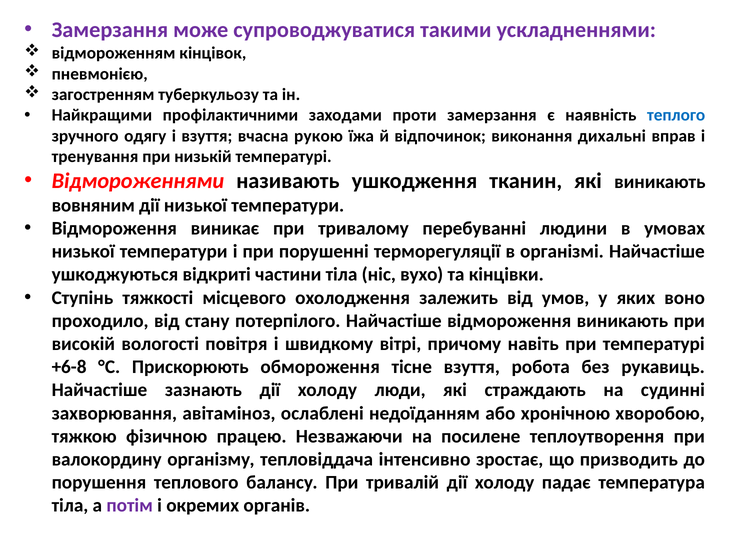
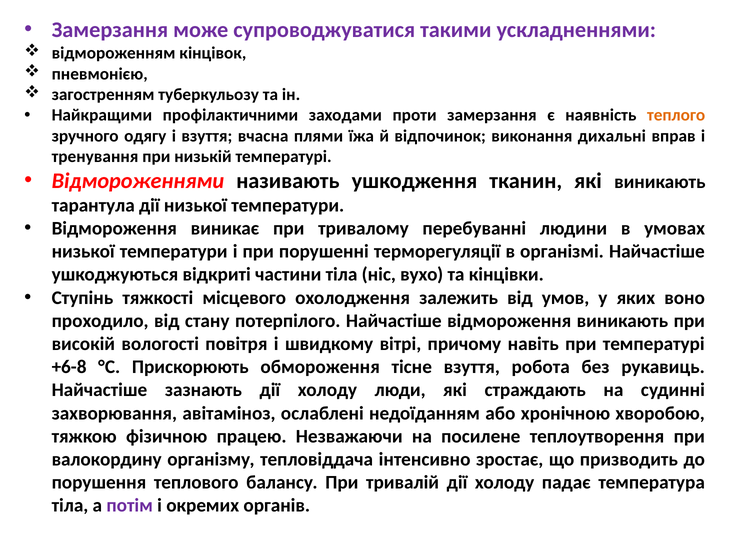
теплого colour: blue -> orange
рукою: рукою -> плями
вовняним: вовняним -> тарантула
